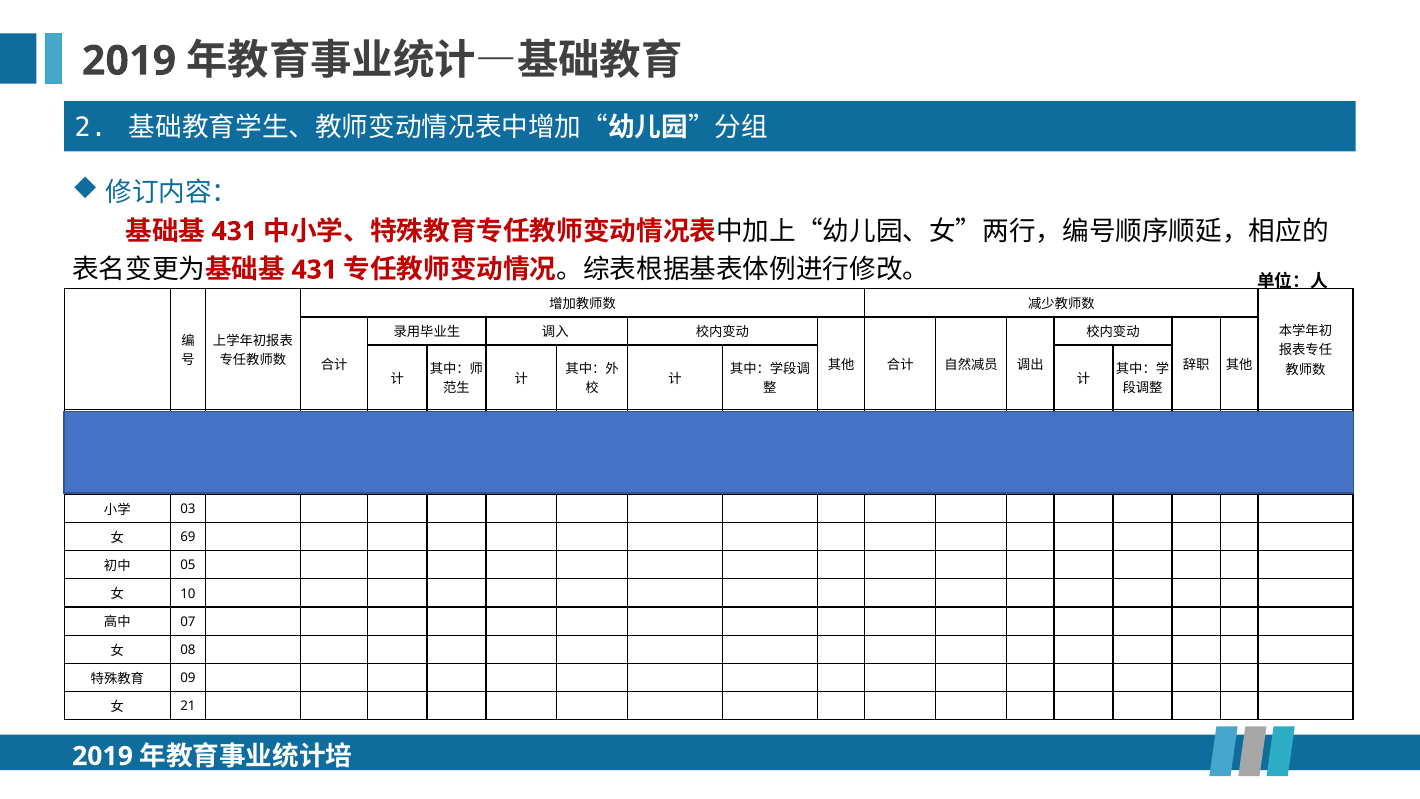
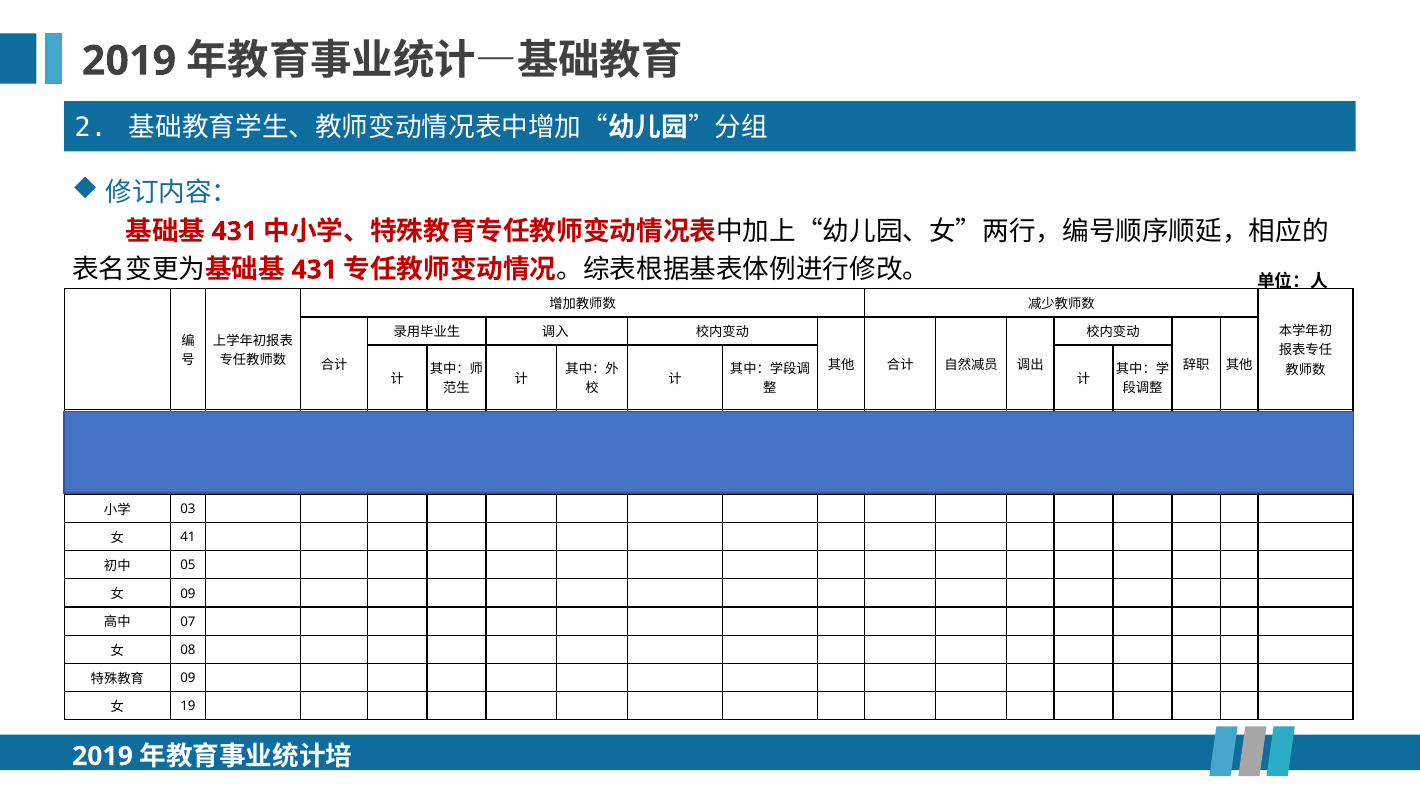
69: 69 -> 41
10 at (188, 593): 10 -> 09
21: 21 -> 19
